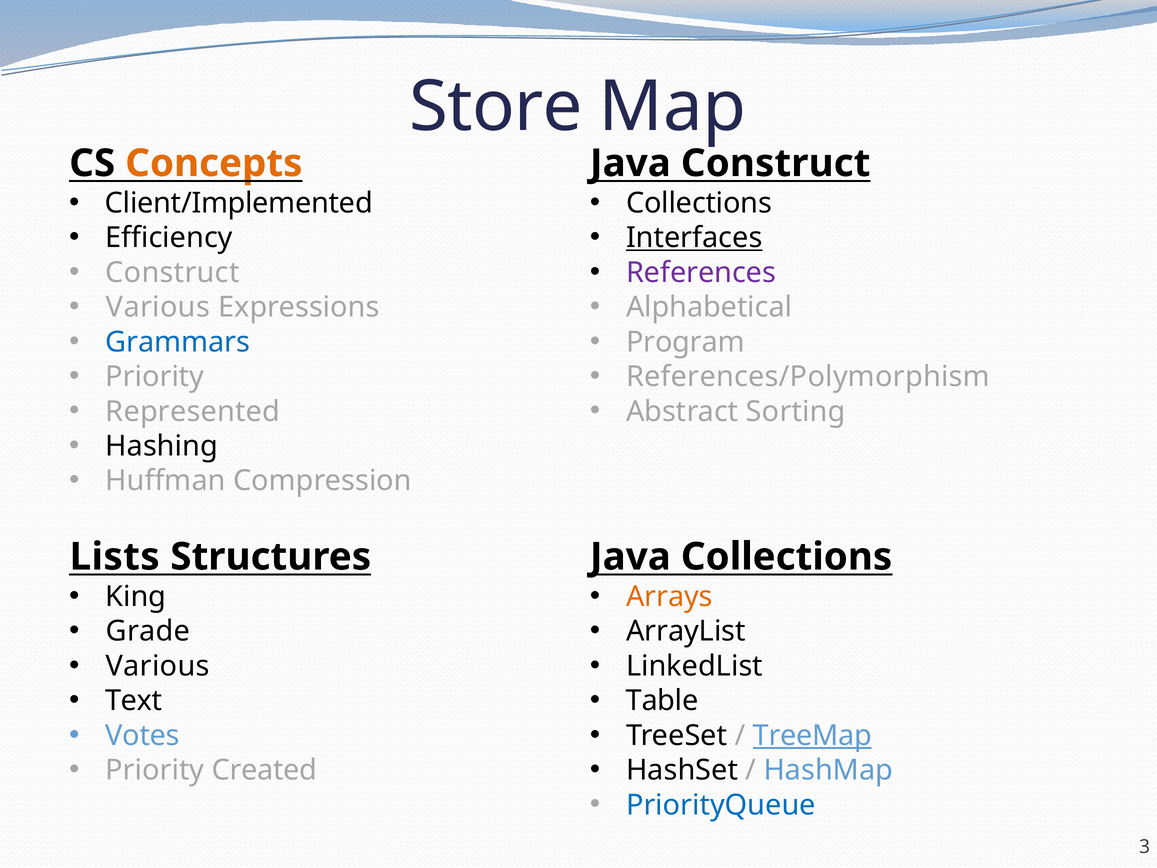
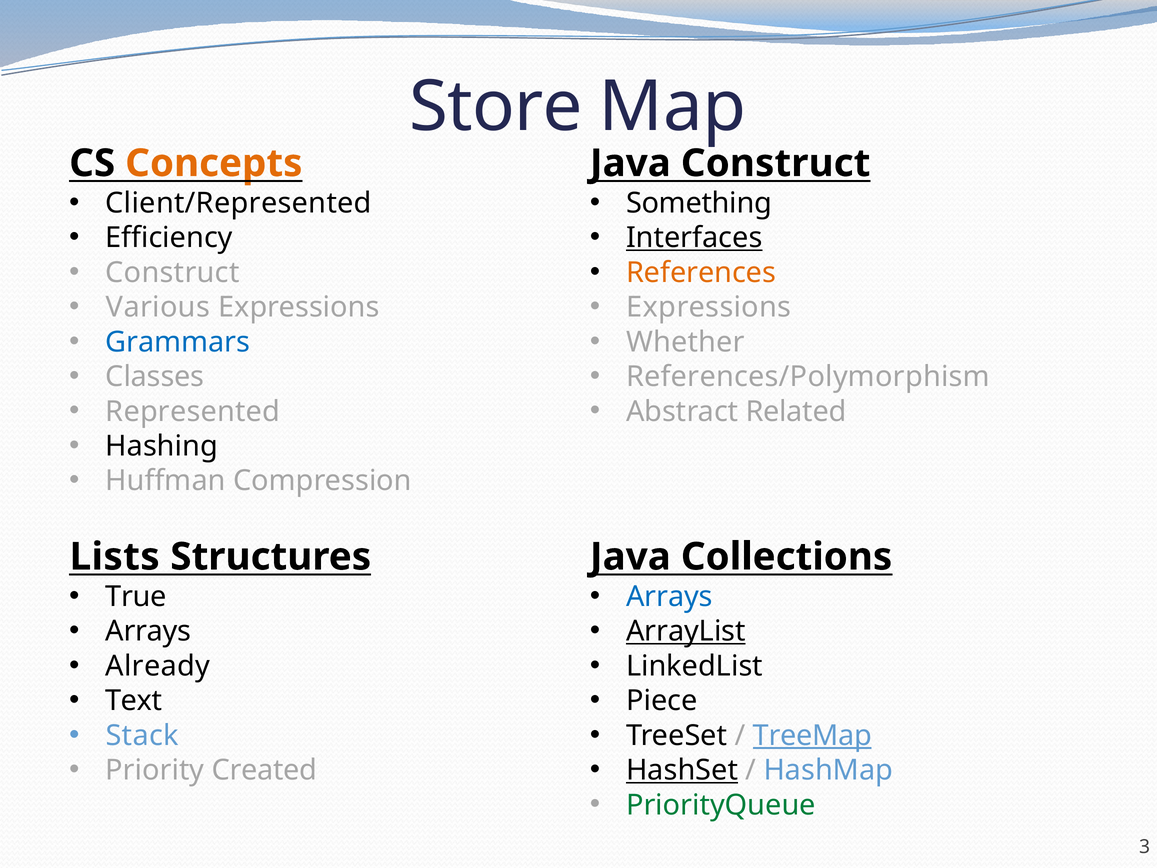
Client/Implemented: Client/Implemented -> Client/Represented
Collections at (699, 203): Collections -> Something
References colour: purple -> orange
Alphabetical at (709, 307): Alphabetical -> Expressions
Program: Program -> Whether
Priority at (155, 377): Priority -> Classes
Sorting: Sorting -> Related
King: King -> True
Arrays at (669, 596) colour: orange -> blue
Grade at (148, 631): Grade -> Arrays
ArrayList underline: none -> present
Various at (158, 666): Various -> Already
Table: Table -> Piece
Votes: Votes -> Stack
HashSet underline: none -> present
PriorityQueue colour: blue -> green
